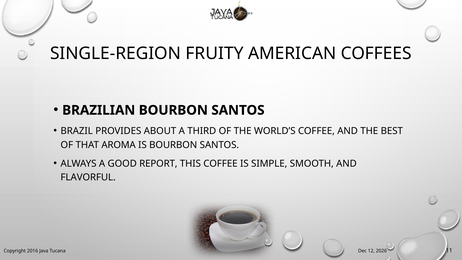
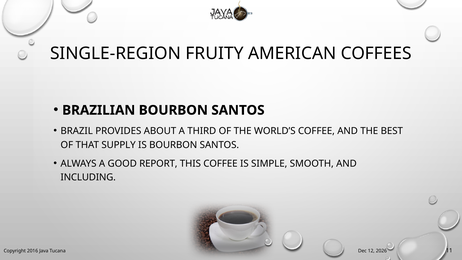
AROMA: AROMA -> SUPPLY
FLAVORFUL: FLAVORFUL -> INCLUDING
